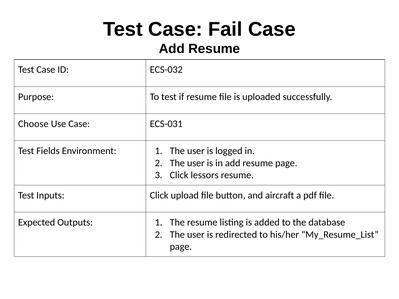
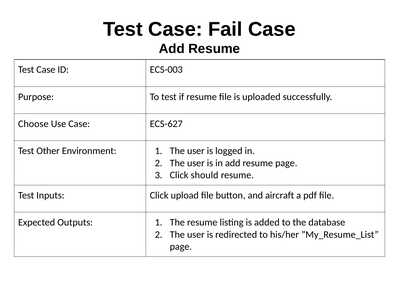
ECS-032: ECS-032 -> ECS-003
ECS-031: ECS-031 -> ECS-627
Fields: Fields -> Other
lessors: lessors -> should
